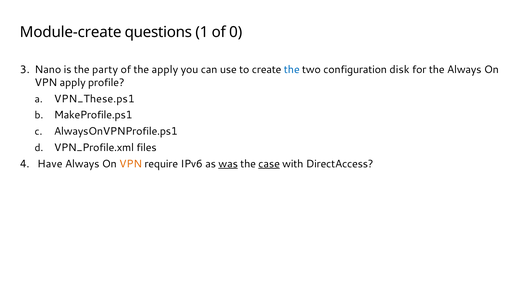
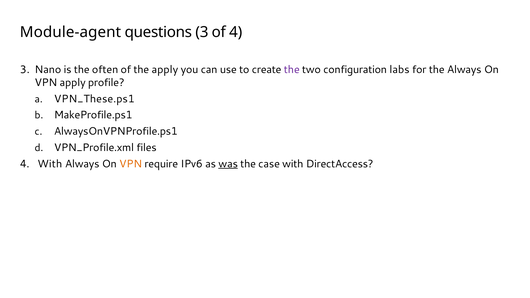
Module-create: Module-create -> Module-agent
questions 1: 1 -> 3
of 0: 0 -> 4
party: party -> often
the at (292, 70) colour: blue -> purple
disk: disk -> labs
4 Have: Have -> With
case underline: present -> none
